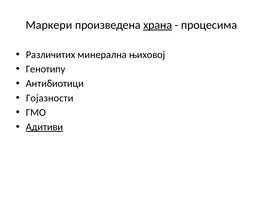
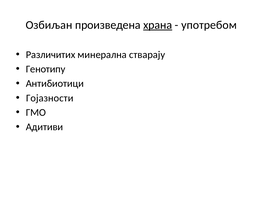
Маркери: Маркери -> Озбиљан
процесима: процесима -> употребом
њиховој: њиховој -> стварају
Адитиви underline: present -> none
